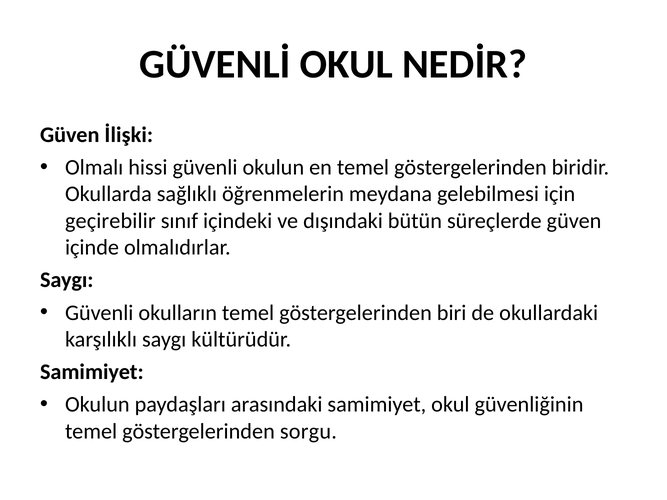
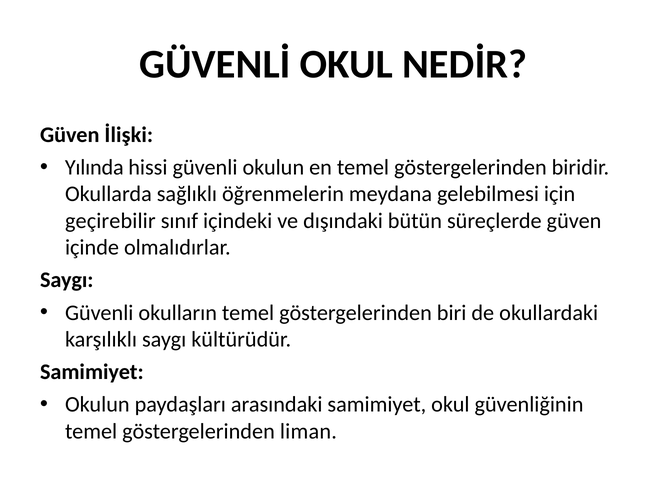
Olmalı: Olmalı -> Yılında
sorgu: sorgu -> liman
